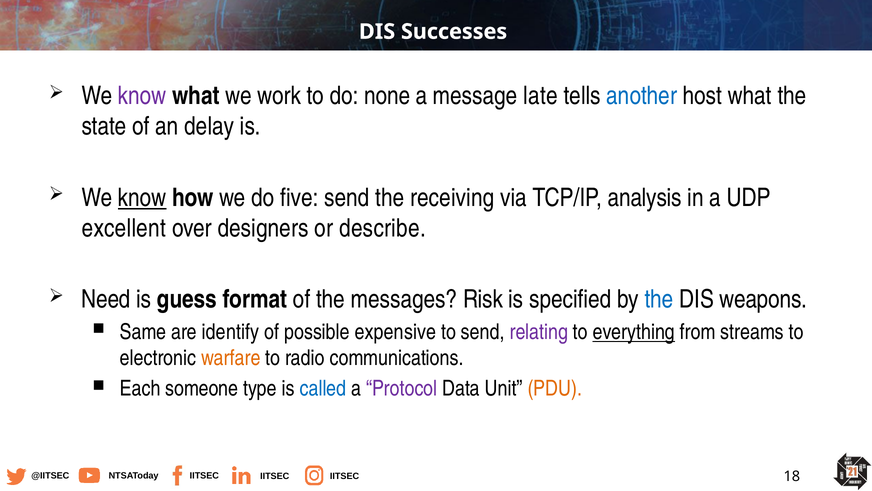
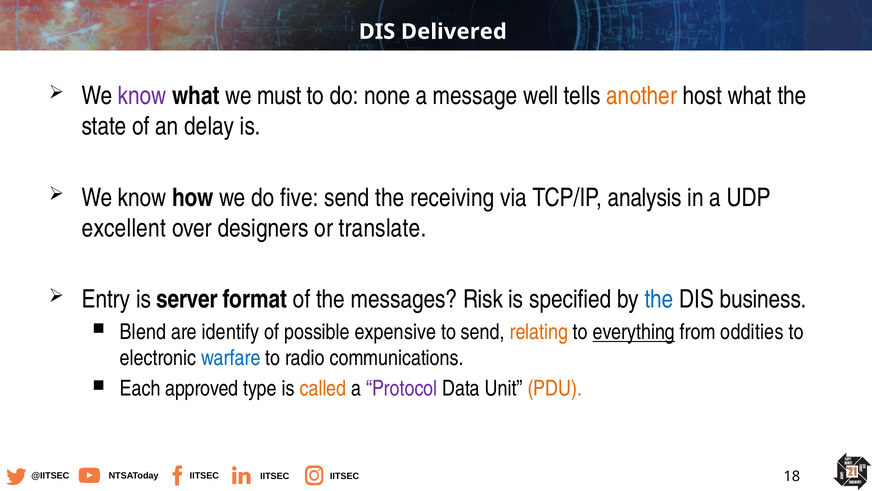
Successes: Successes -> Delivered
work: work -> must
late: late -> well
another colour: blue -> orange
know at (142, 197) underline: present -> none
describe: describe -> translate
Need: Need -> Entry
guess: guess -> server
weapons: weapons -> business
Same: Same -> Blend
relating colour: purple -> orange
streams: streams -> oddities
warfare colour: orange -> blue
someone: someone -> approved
called colour: blue -> orange
